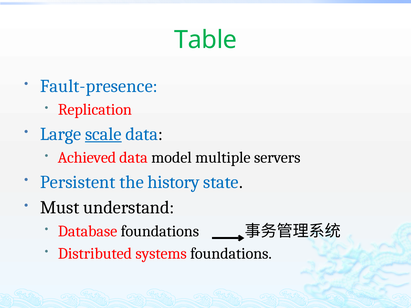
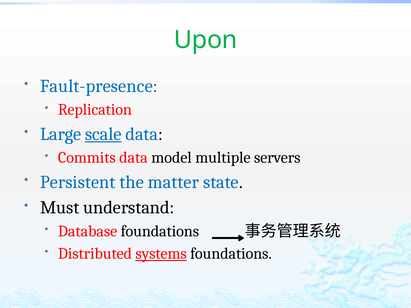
Table: Table -> Upon
Achieved: Achieved -> Commits
history: history -> matter
systems underline: none -> present
